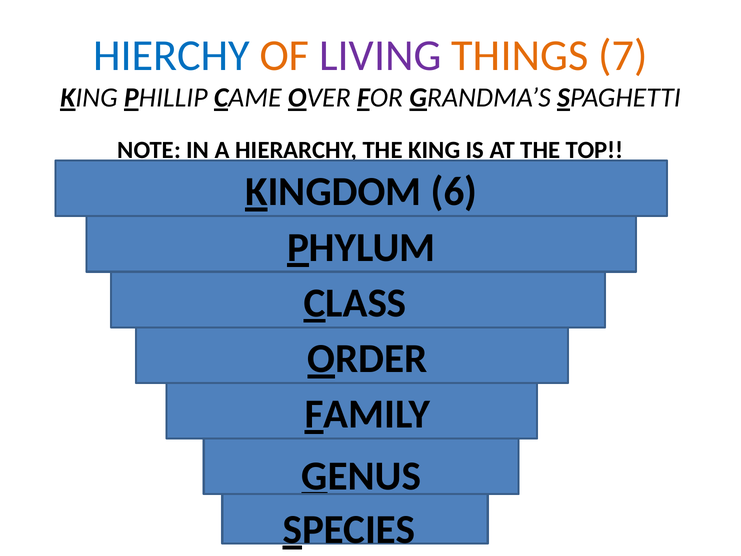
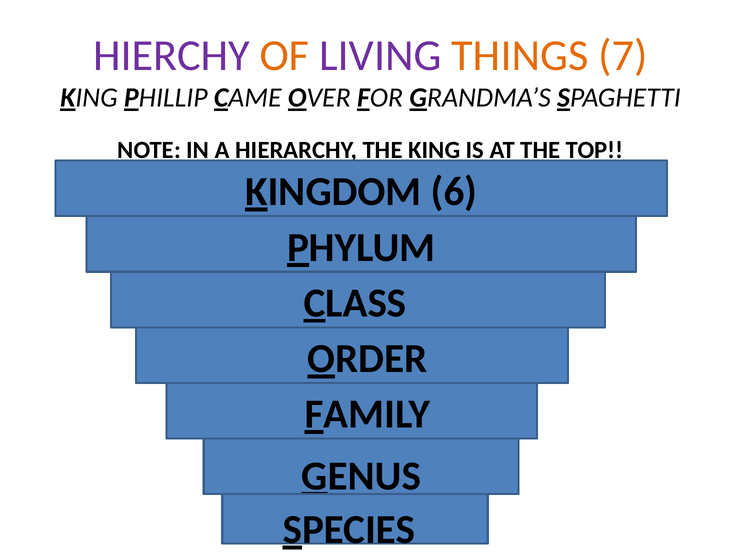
HIERCHY colour: blue -> purple
